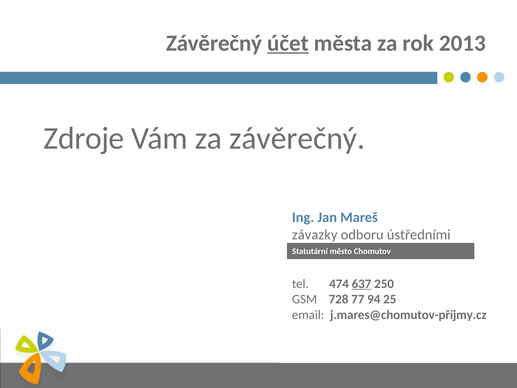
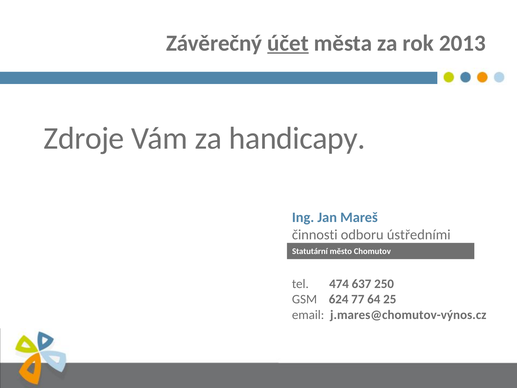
za závěrečný: závěrečný -> handicapy
závazky: závazky -> činnosti
637 underline: present -> none
728: 728 -> 624
94: 94 -> 64
j.mares@chomutov-příjmy.cz: j.mares@chomutov-příjmy.cz -> j.mares@chomutov-výnos.cz
